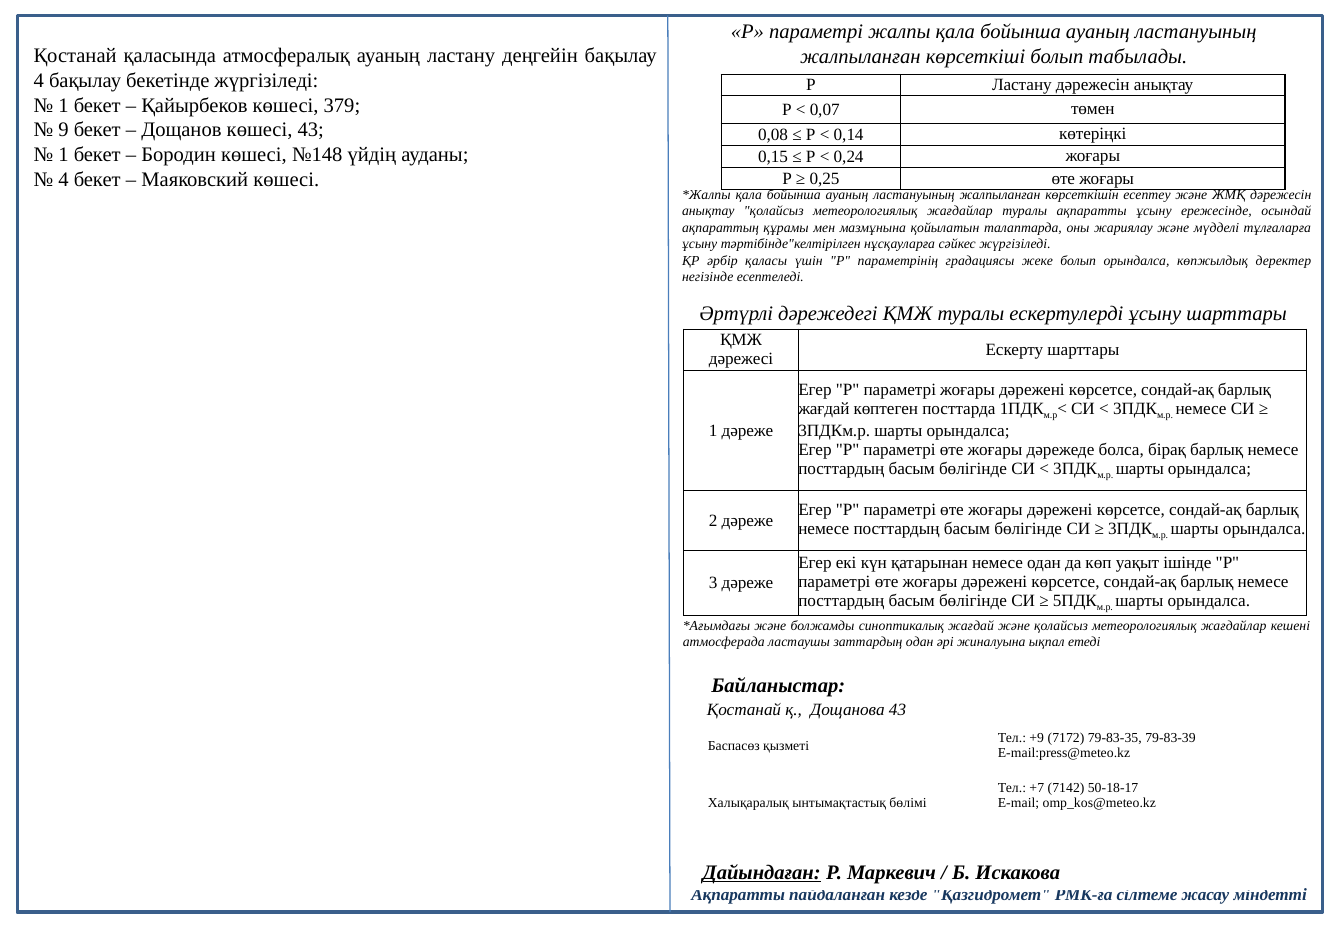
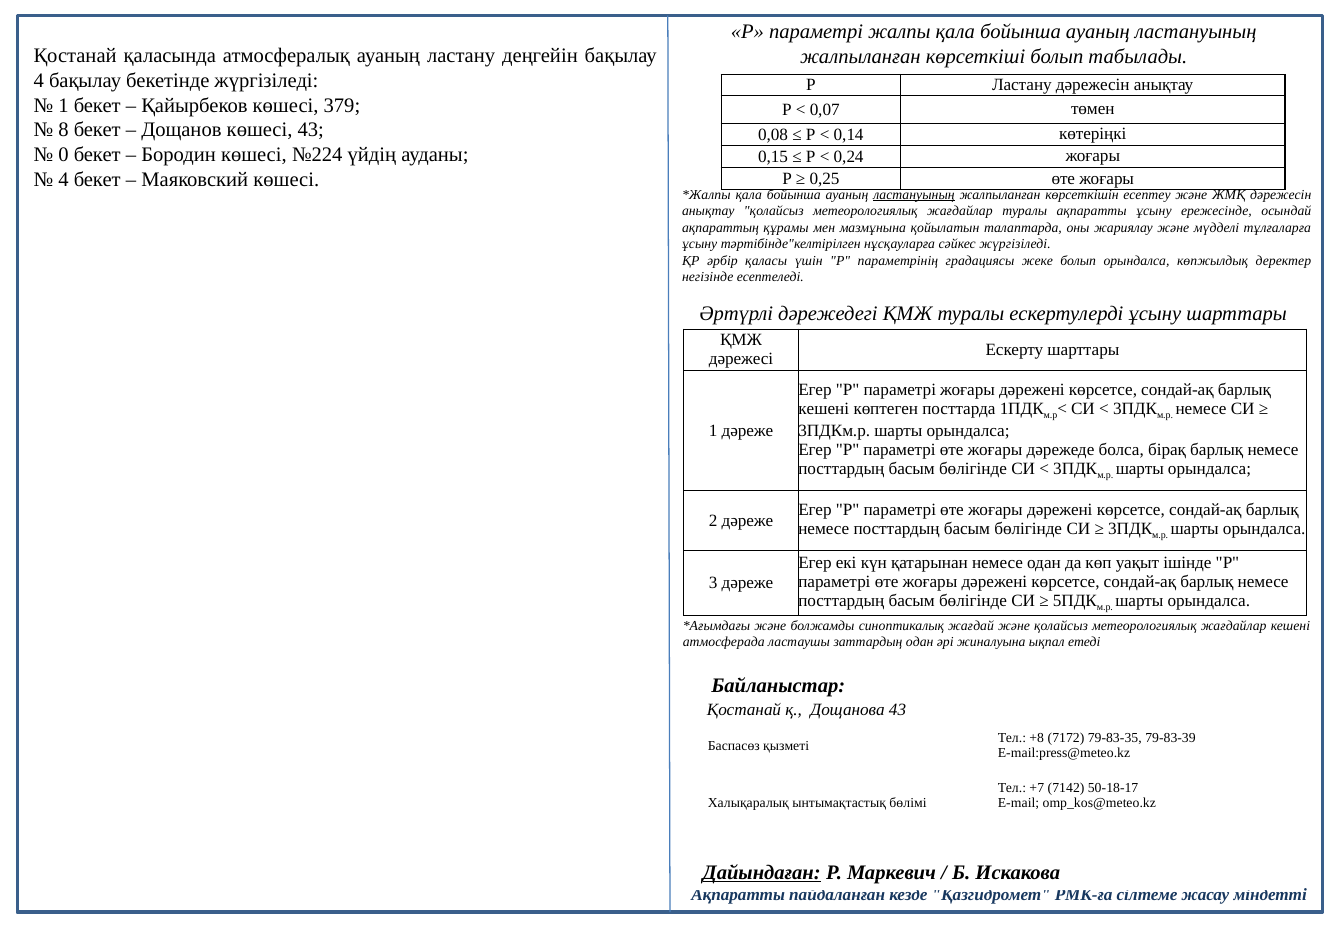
9: 9 -> 8
1 at (63, 155): 1 -> 0
№148: №148 -> №224
ластануының at (914, 195) underline: none -> present
жағдай at (824, 409): жағдай -> кешені
+9: +9 -> +8
